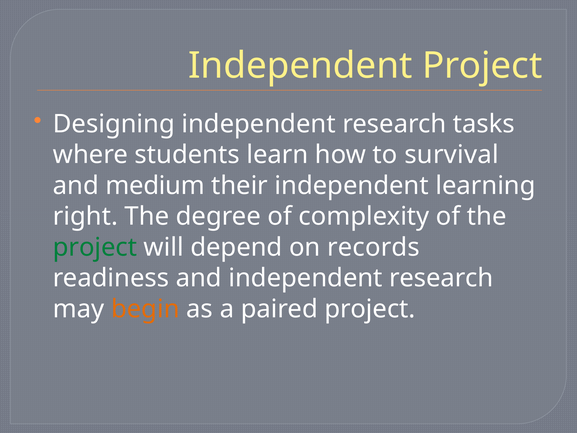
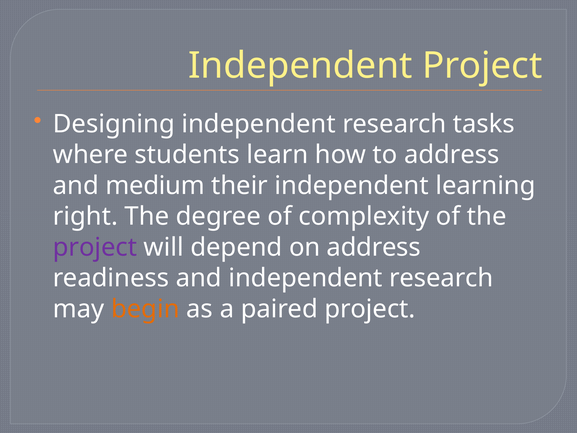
to survival: survival -> address
project at (95, 247) colour: green -> purple
on records: records -> address
